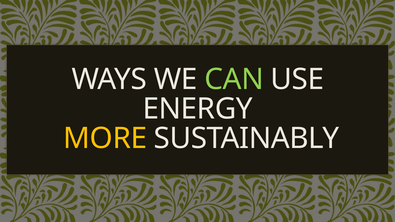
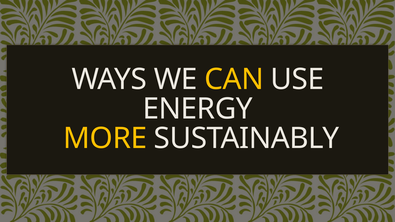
CAN colour: light green -> yellow
